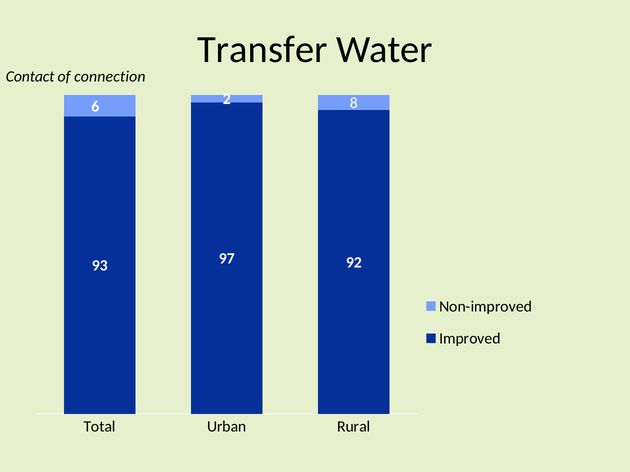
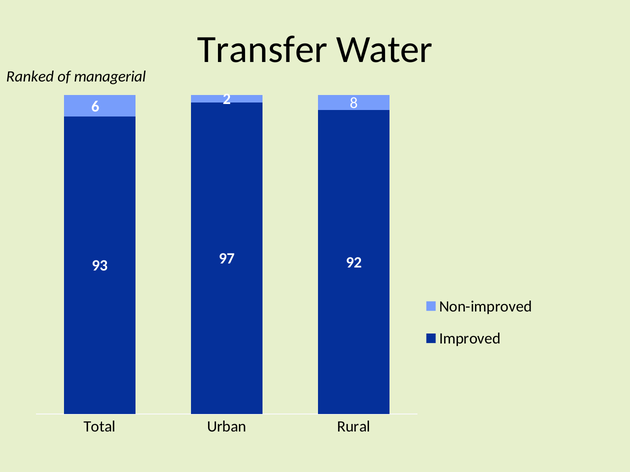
Contact: Contact -> Ranked
connection: connection -> managerial
